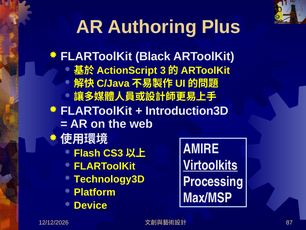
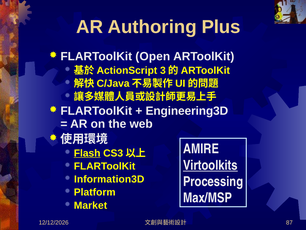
Black: Black -> Open
Introduction3D: Introduction3D -> Engineering3D
Flash underline: none -> present
Technology3D: Technology3D -> Information3D
Device: Device -> Market
